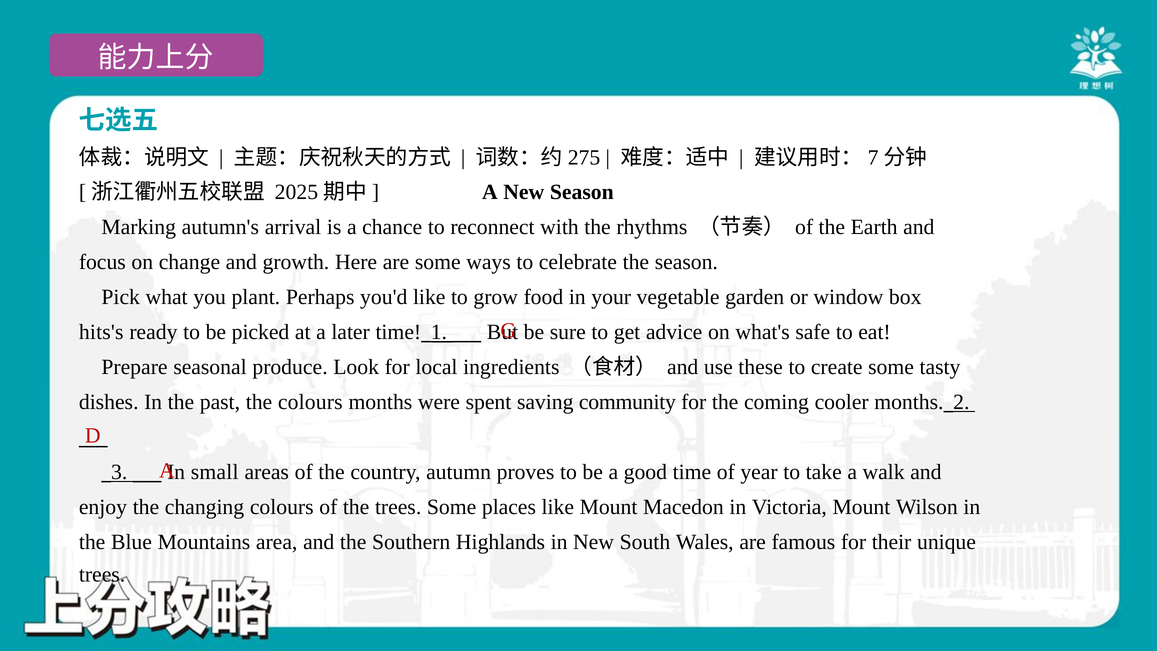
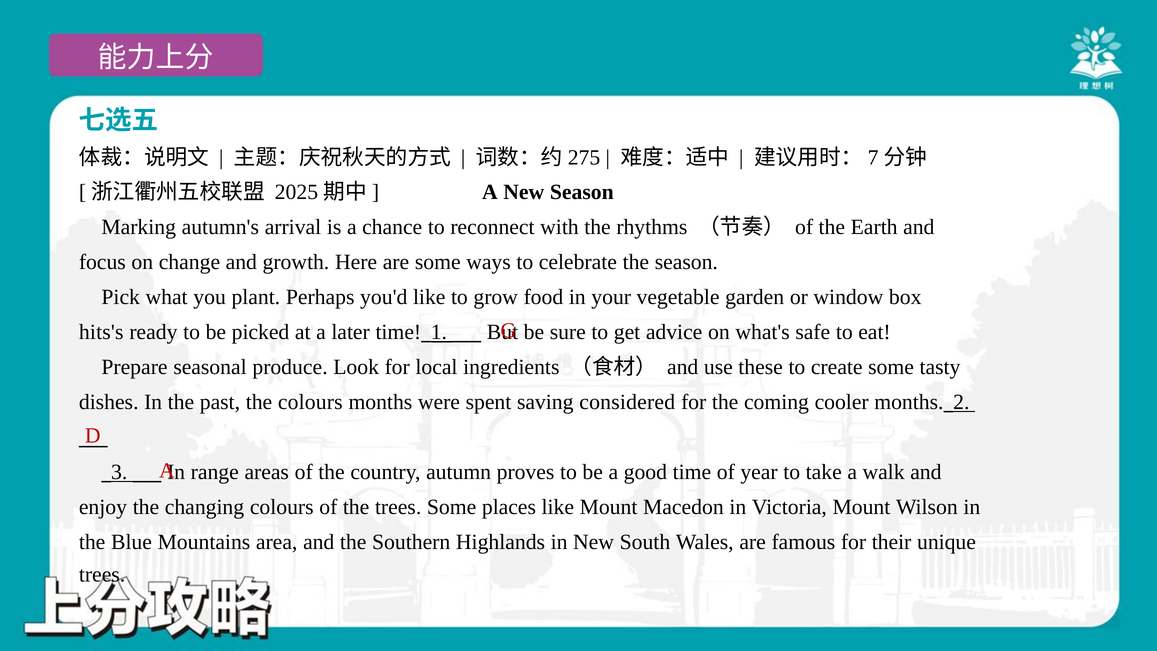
community: community -> considered
small: small -> range
